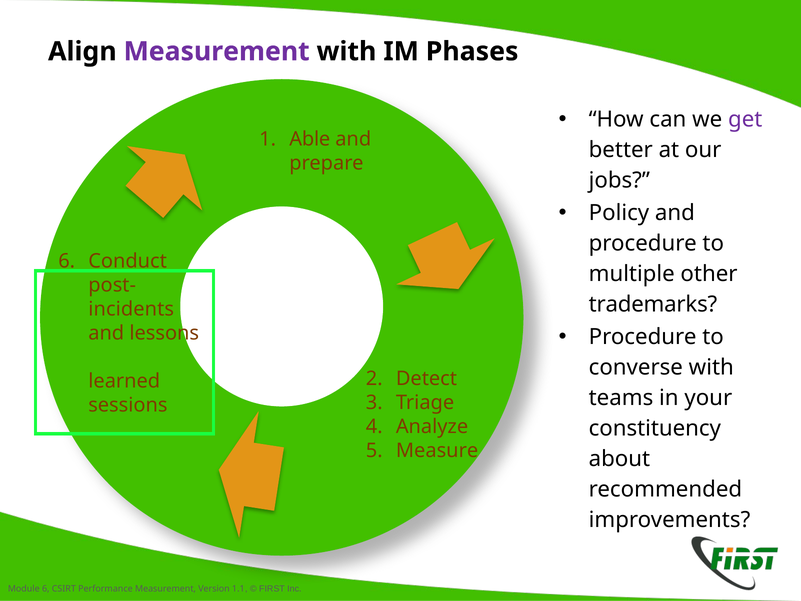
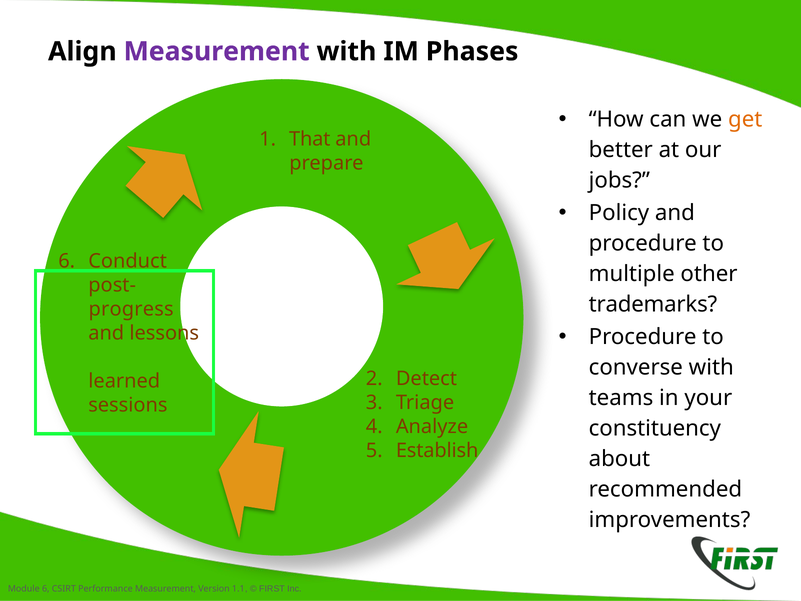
get colour: purple -> orange
Able: Able -> That
incidents: incidents -> progress
Measure: Measure -> Establish
